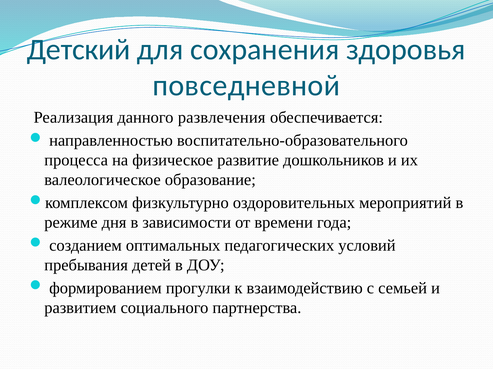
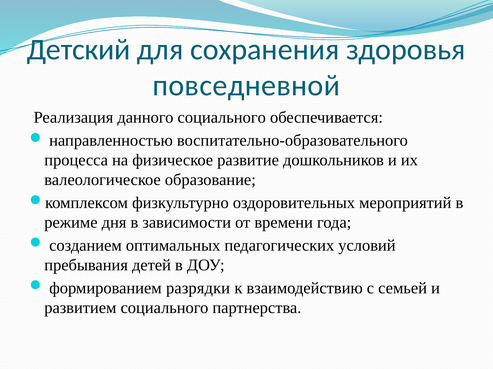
данного развлечения: развлечения -> социального
прогулки: прогулки -> разрядки
